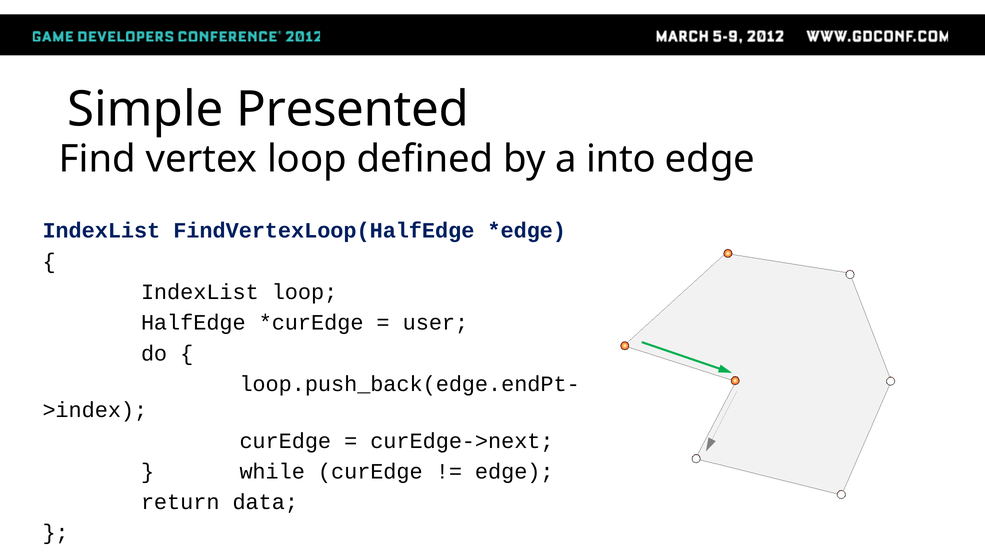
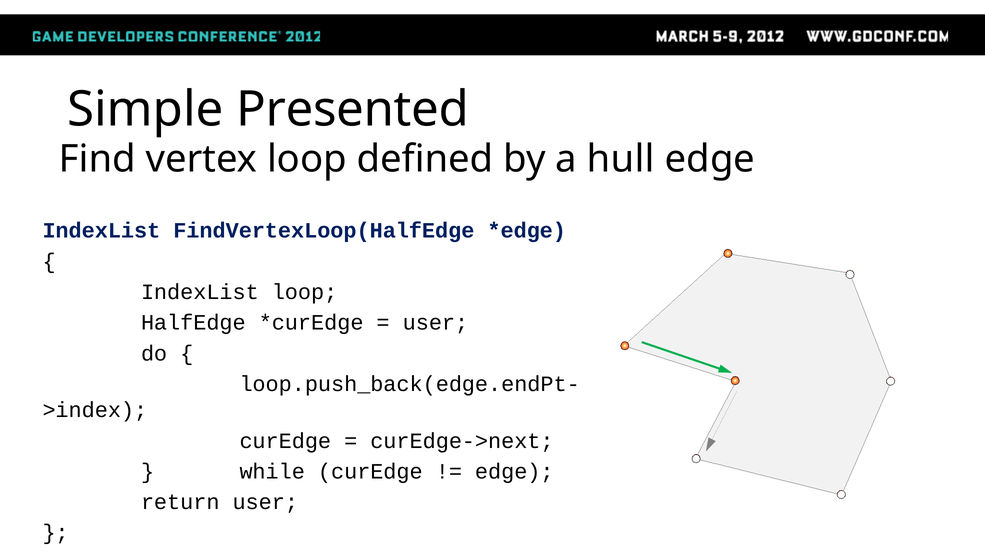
into: into -> hull
return data: data -> user
